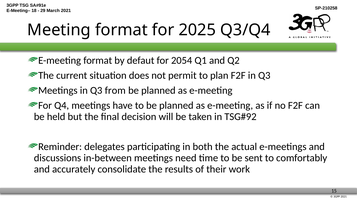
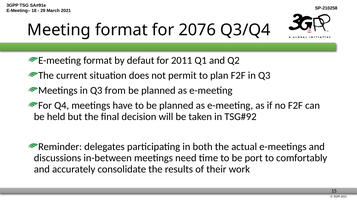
2025: 2025 -> 2076
2054: 2054 -> 2011
sent: sent -> port
